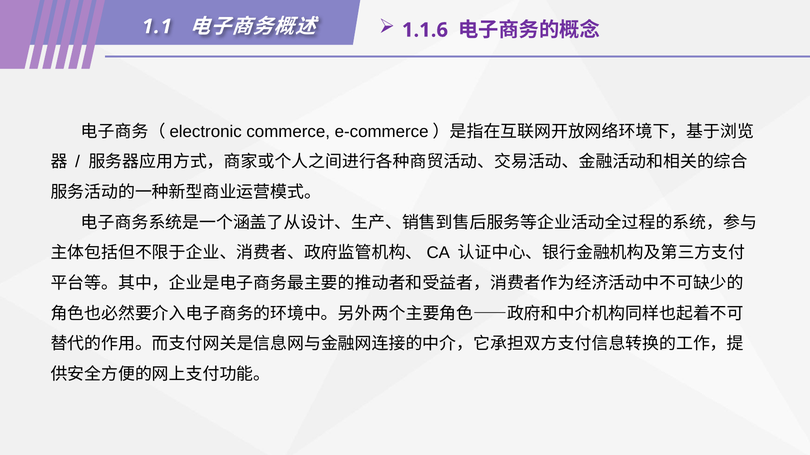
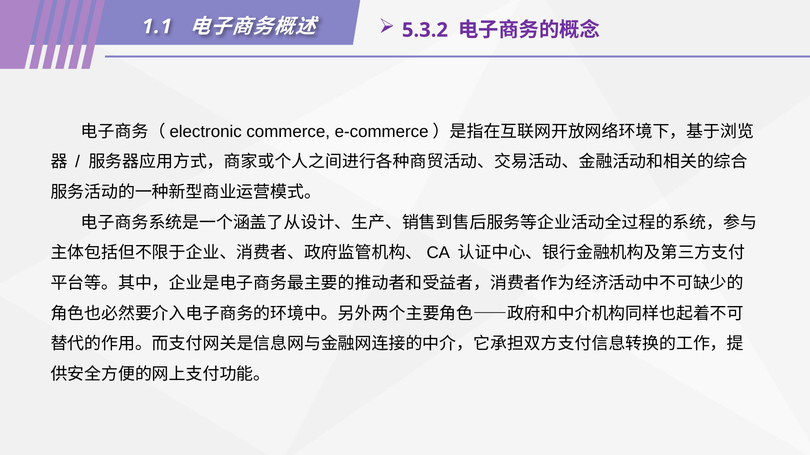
1.1.6: 1.1.6 -> 5.3.2
